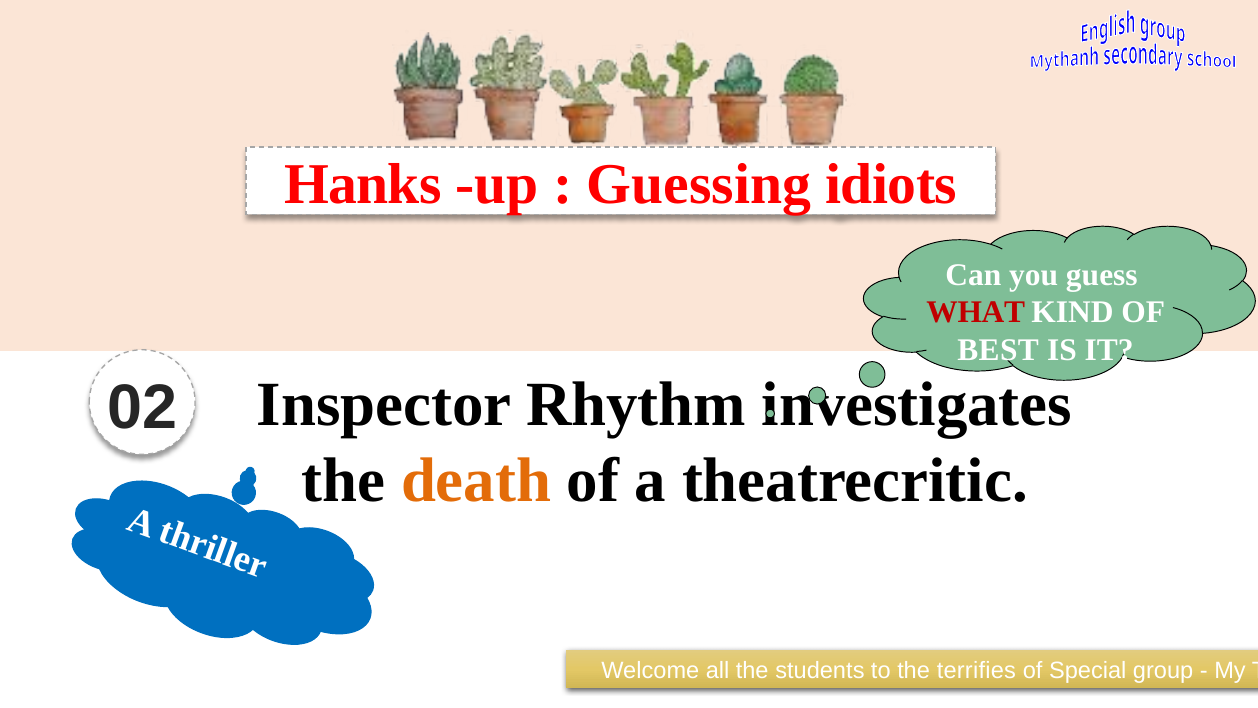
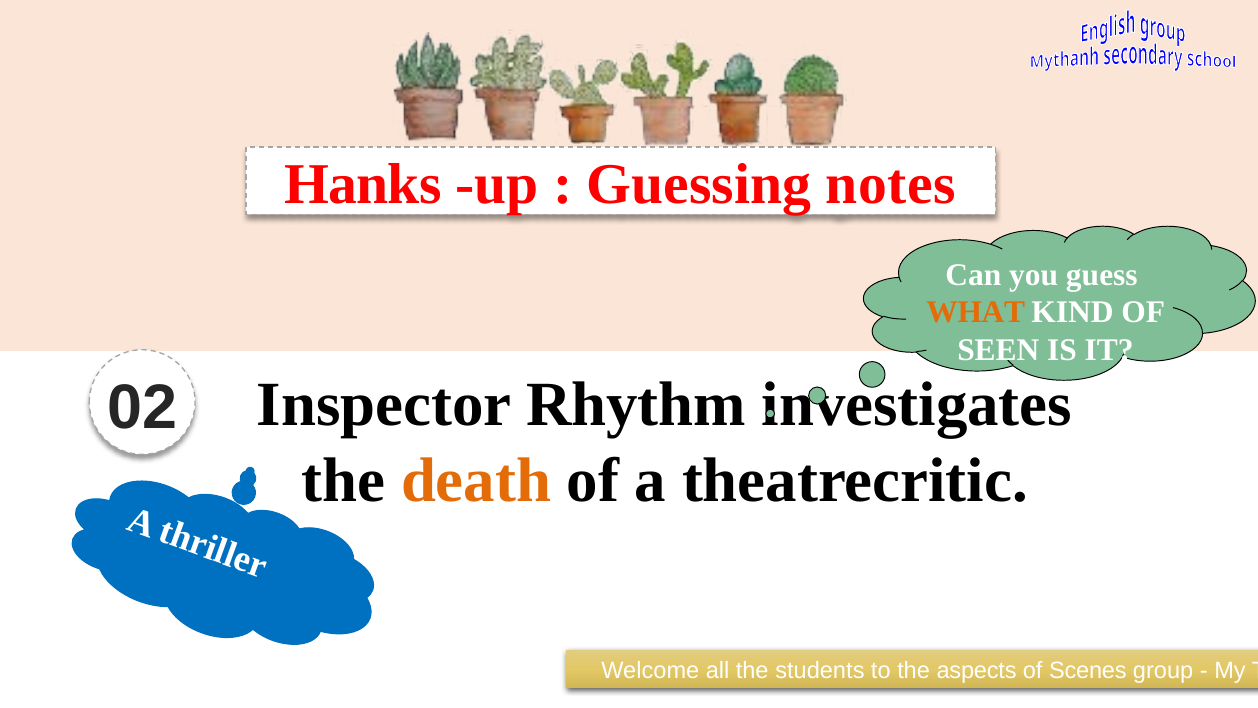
idiots: idiots -> notes
WHAT colour: red -> orange
BEST: BEST -> SEEN
terrifies: terrifies -> aspects
Special: Special -> Scenes
